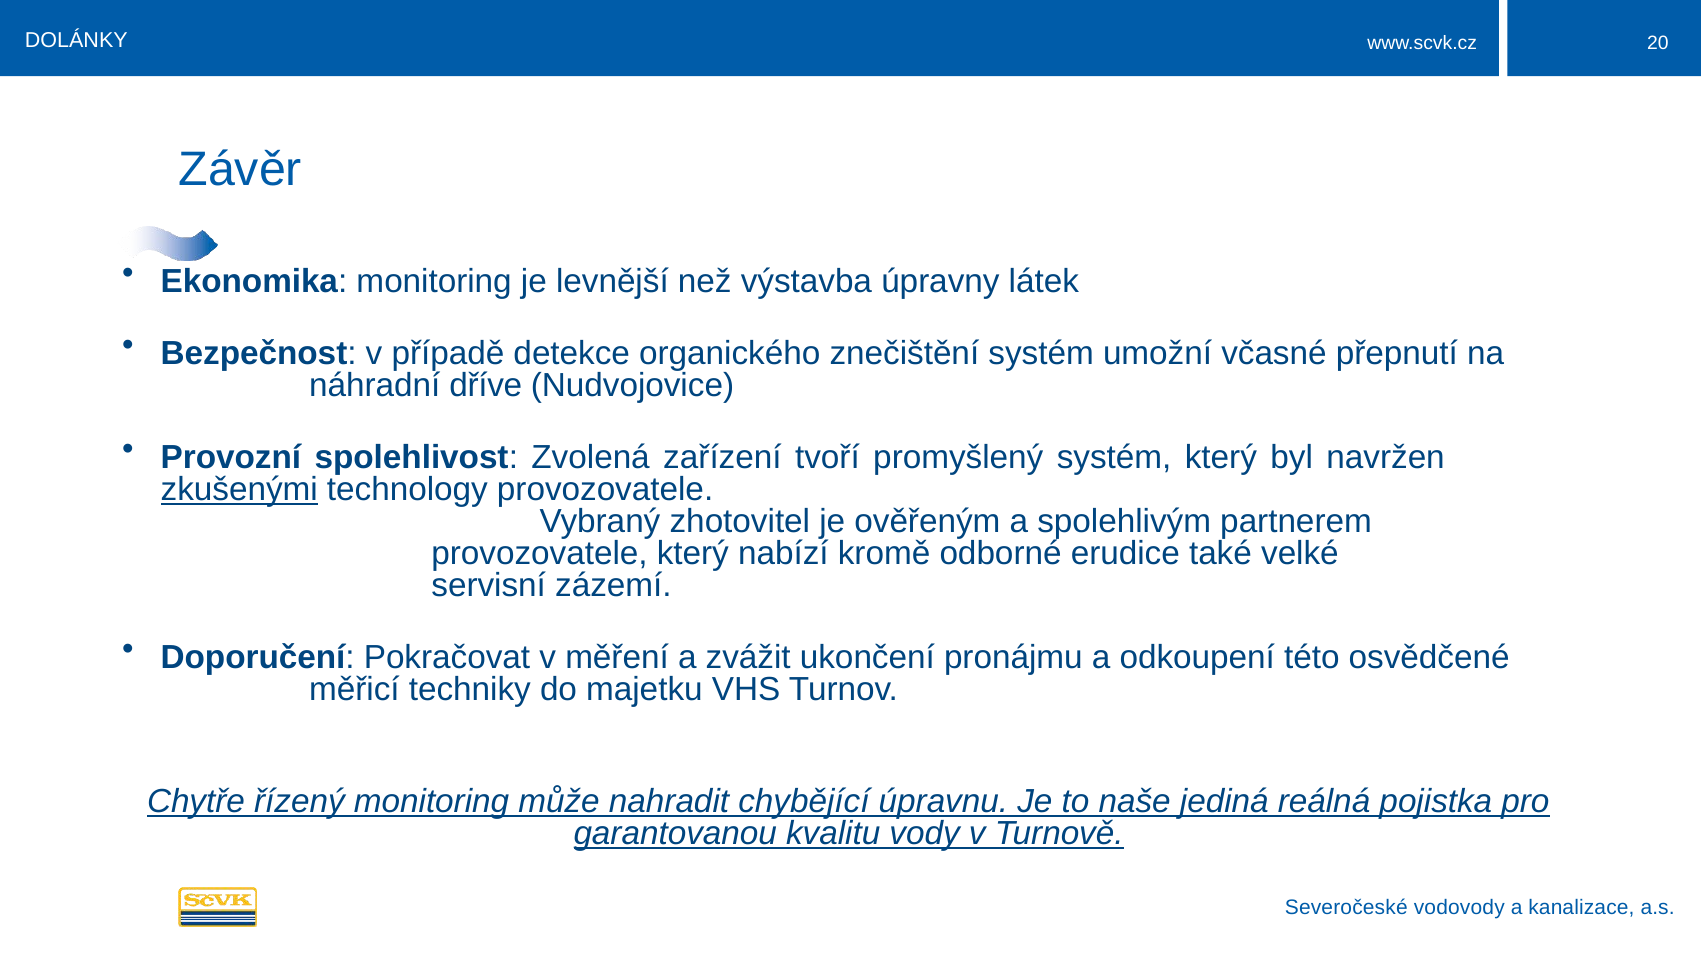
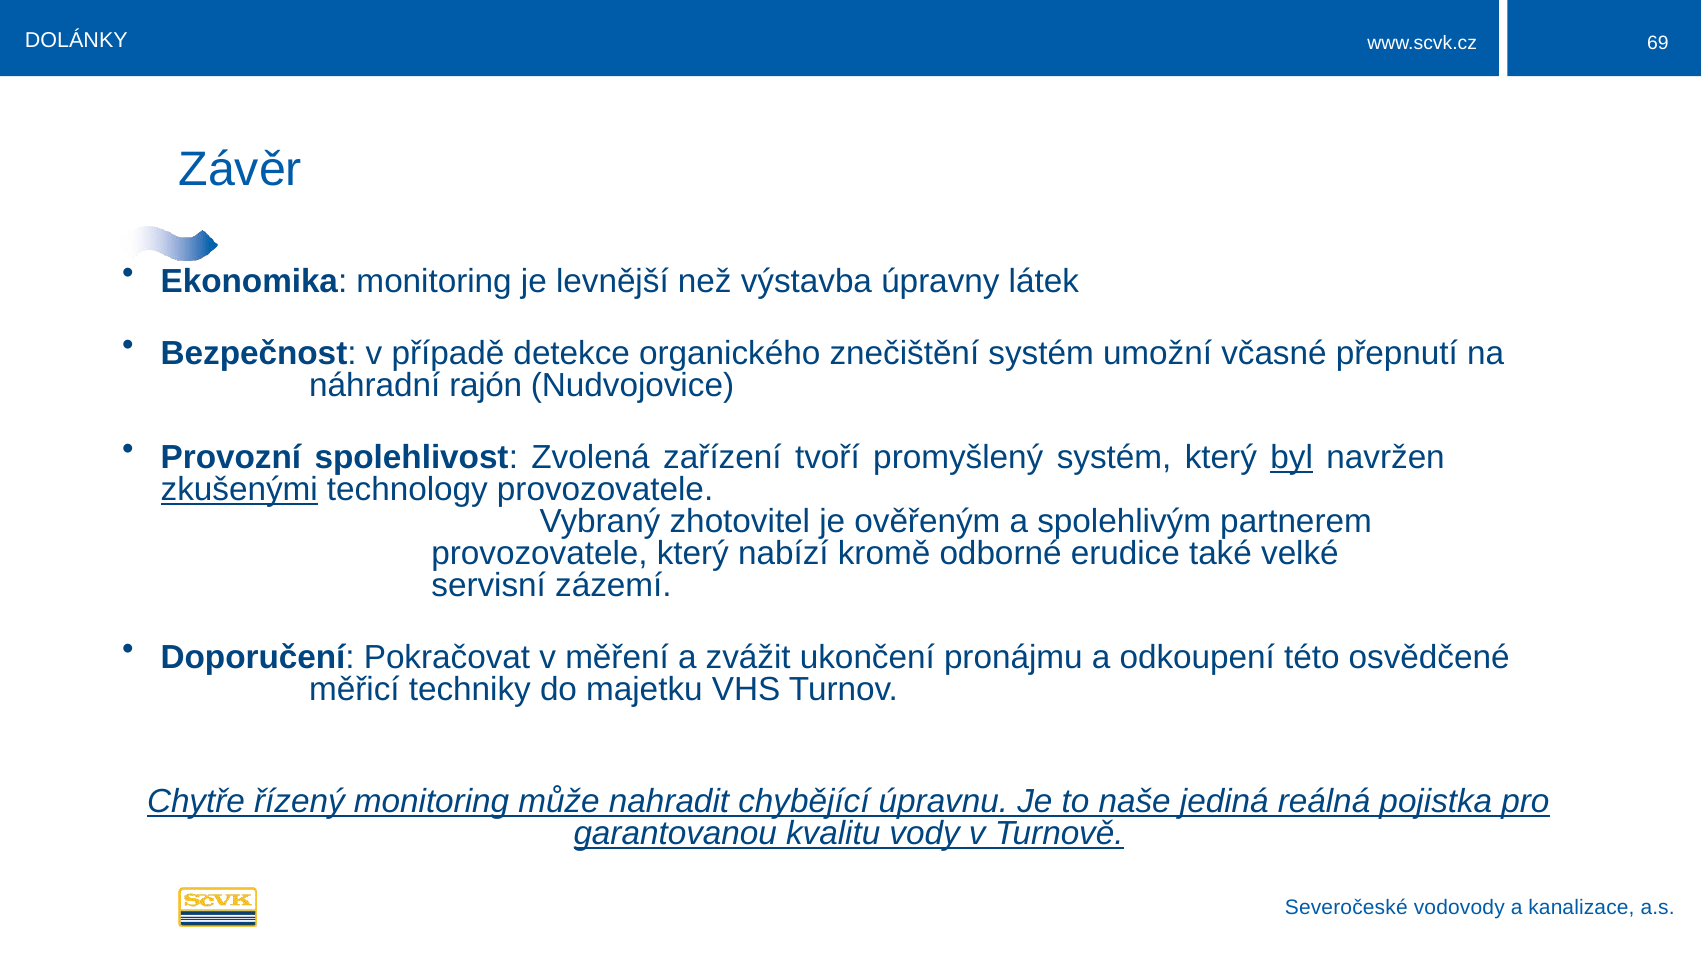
20: 20 -> 69
dříve: dříve -> rajón
byl underline: none -> present
